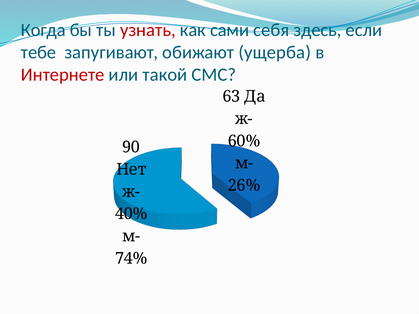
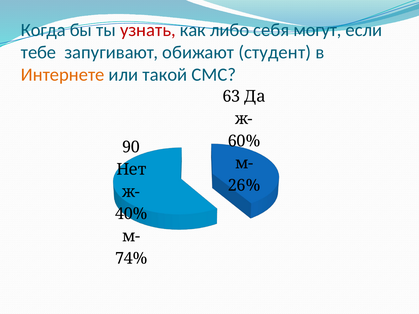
сами: сами -> либо
здесь: здесь -> могут
ущерба: ущерба -> студент
Интернете colour: red -> orange
